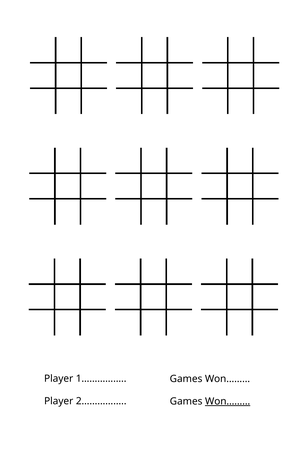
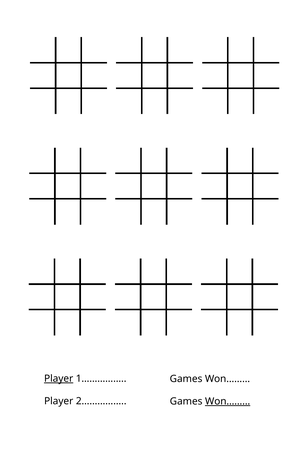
Player at (59, 379) underline: none -> present
